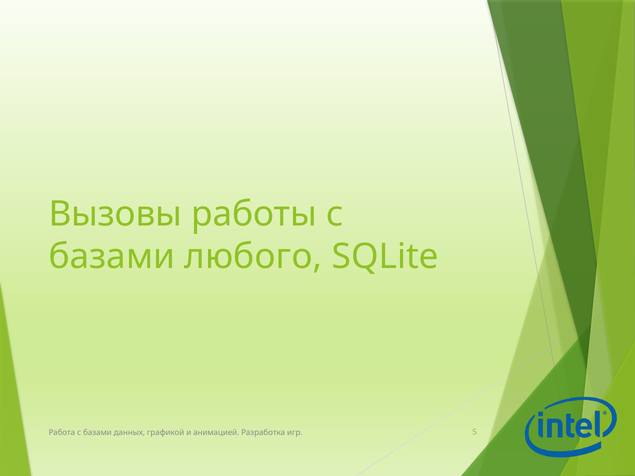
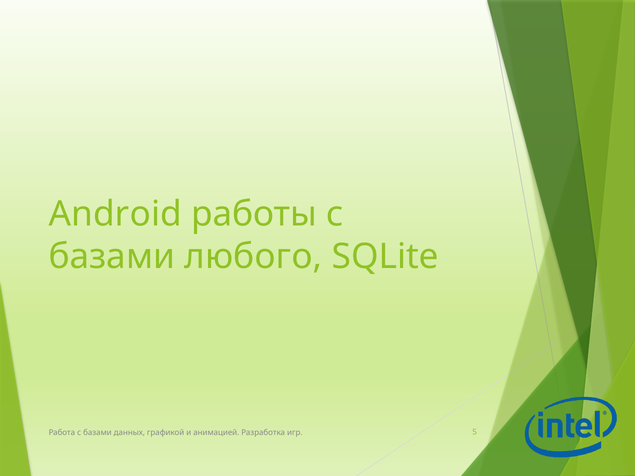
Вызовы: Вызовы -> Android
